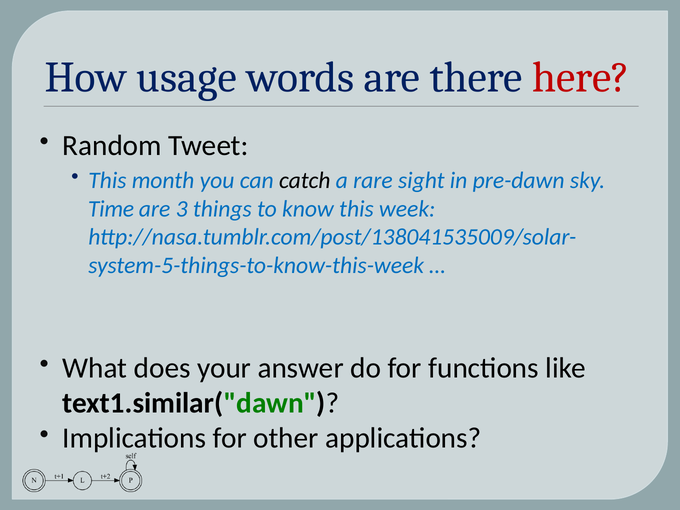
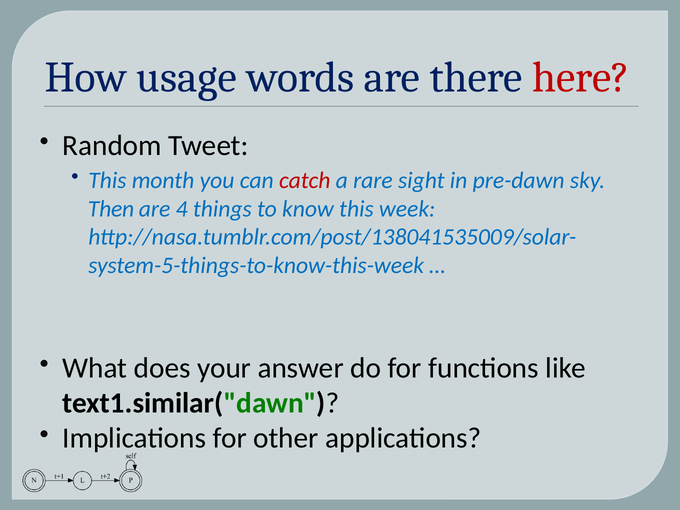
catch colour: black -> red
Time: Time -> Then
3: 3 -> 4
